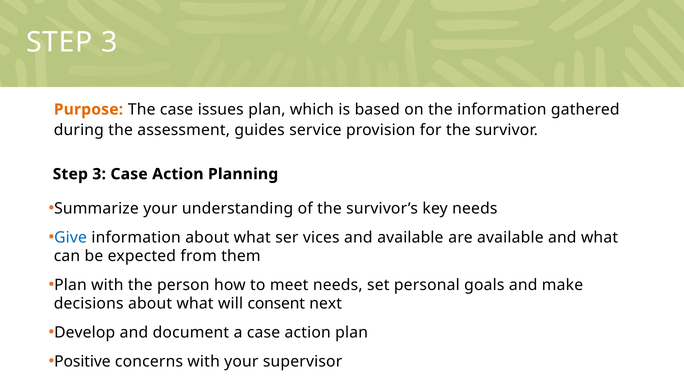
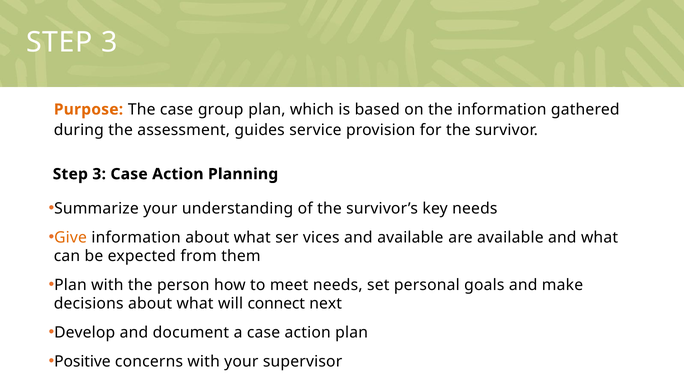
issues: issues -> group
Give colour: blue -> orange
consent: consent -> connect
